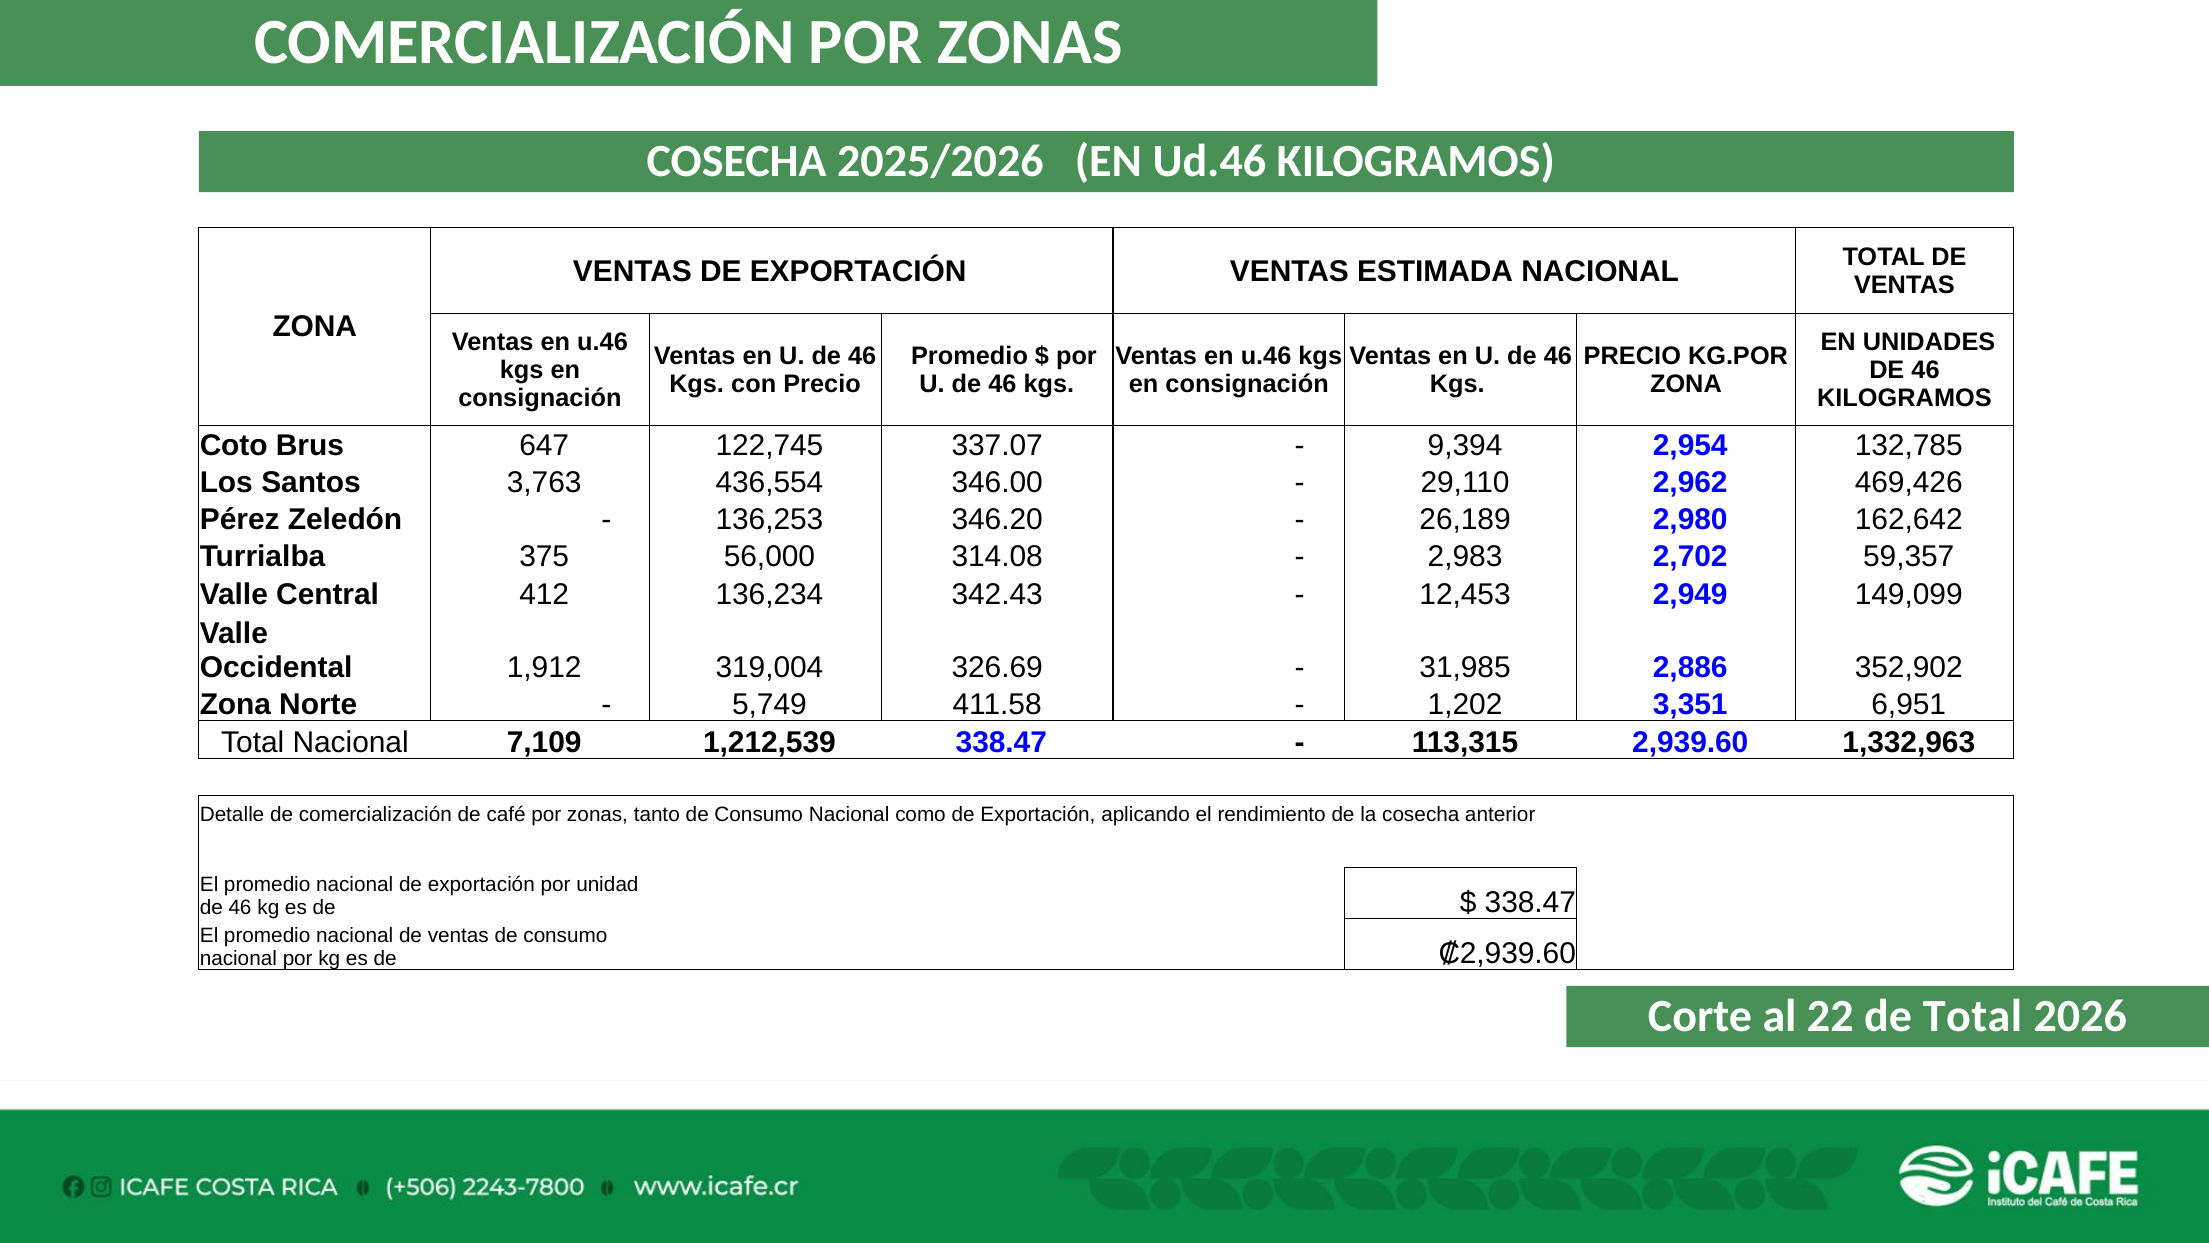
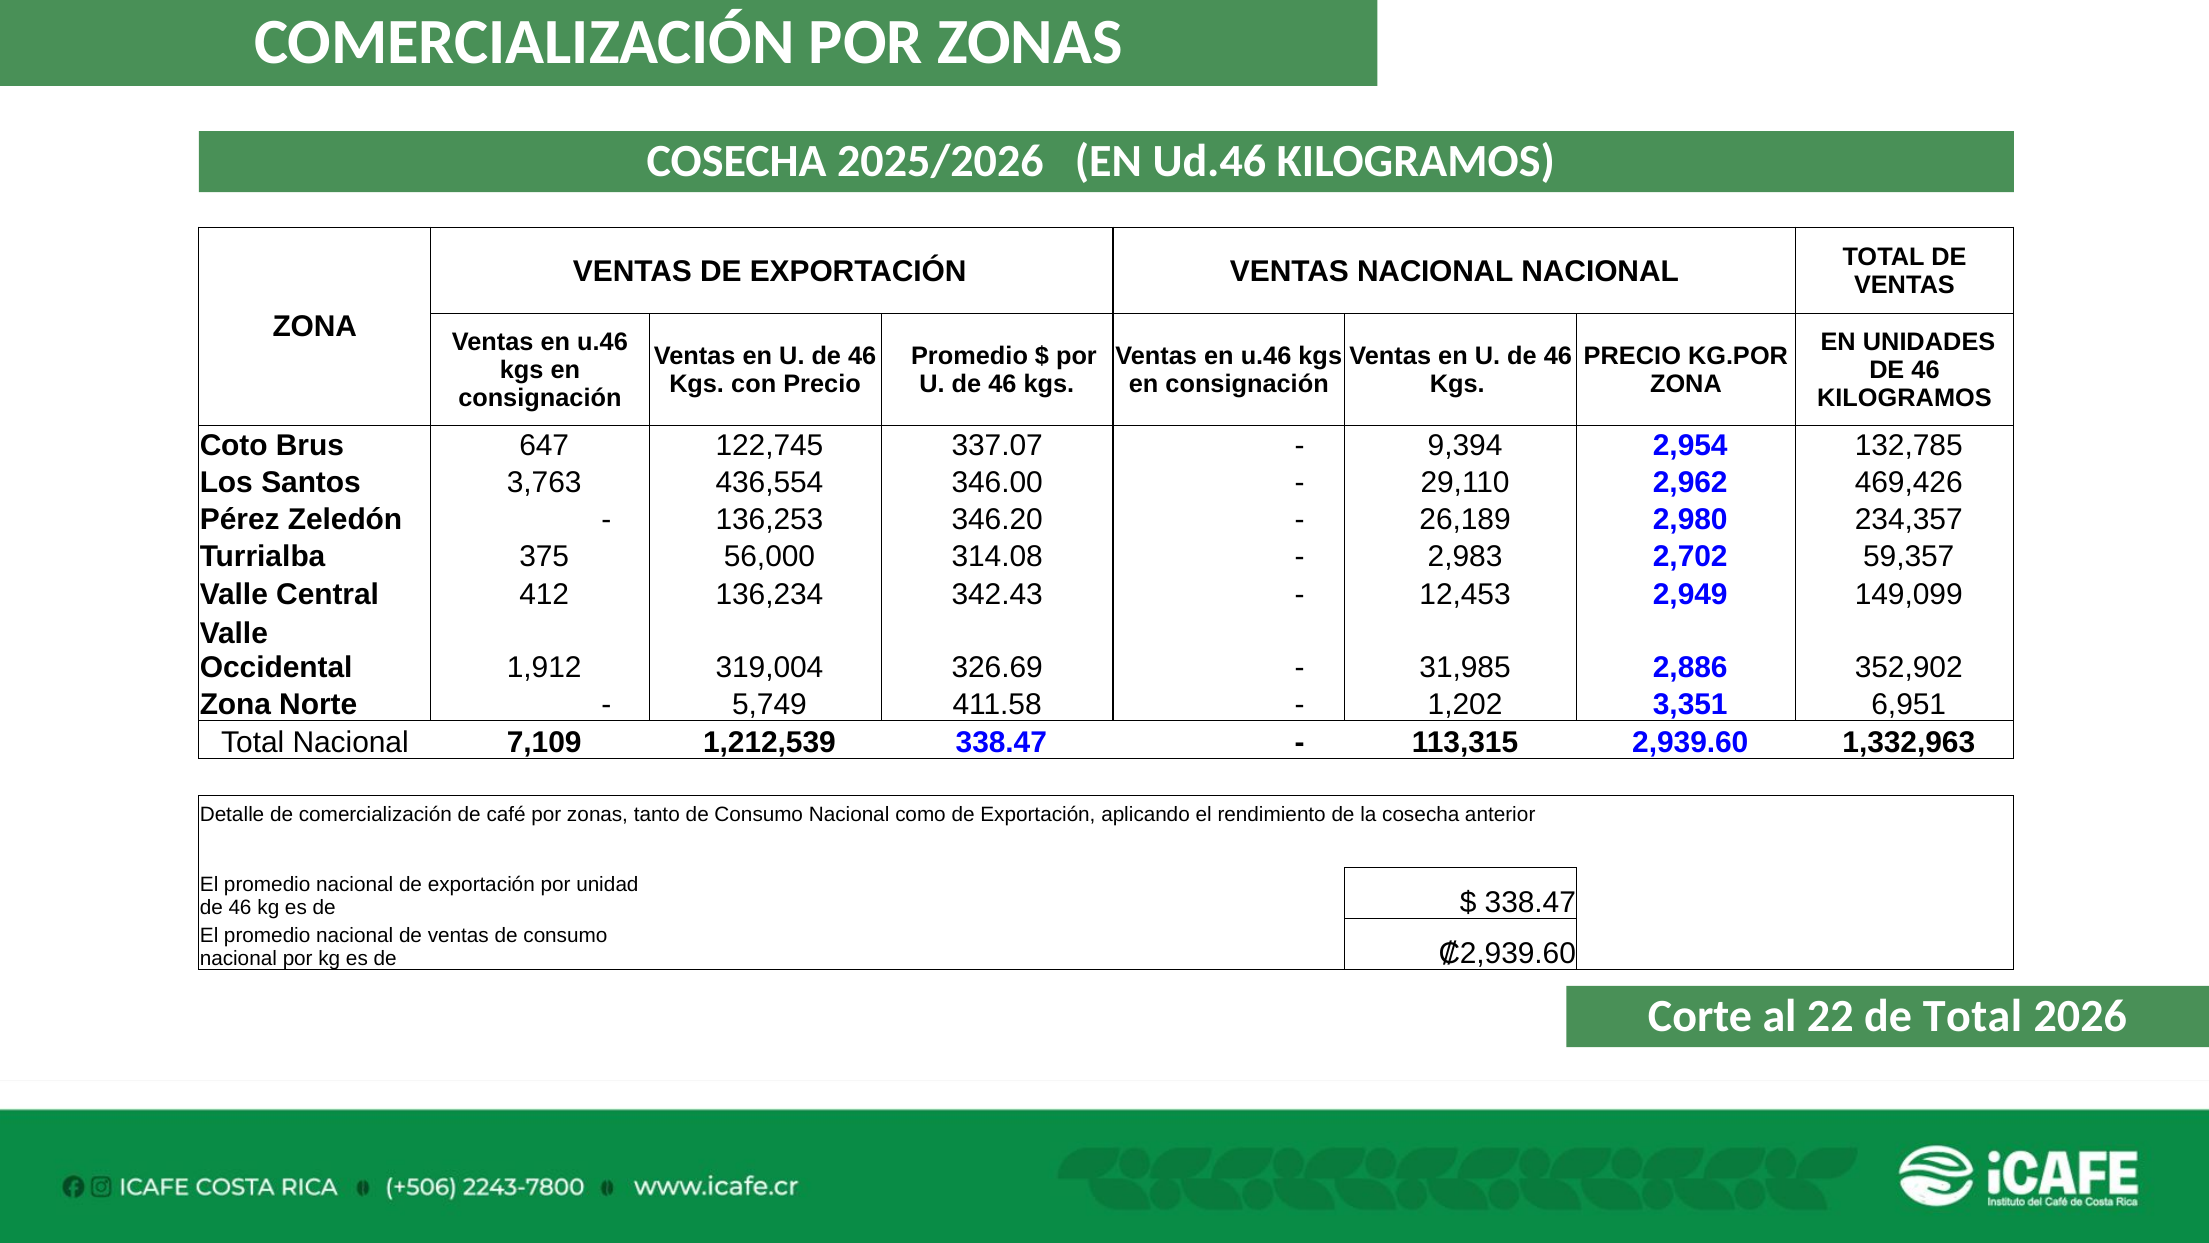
VENTAS ESTIMADA: ESTIMADA -> NACIONAL
162,642: 162,642 -> 234,357
